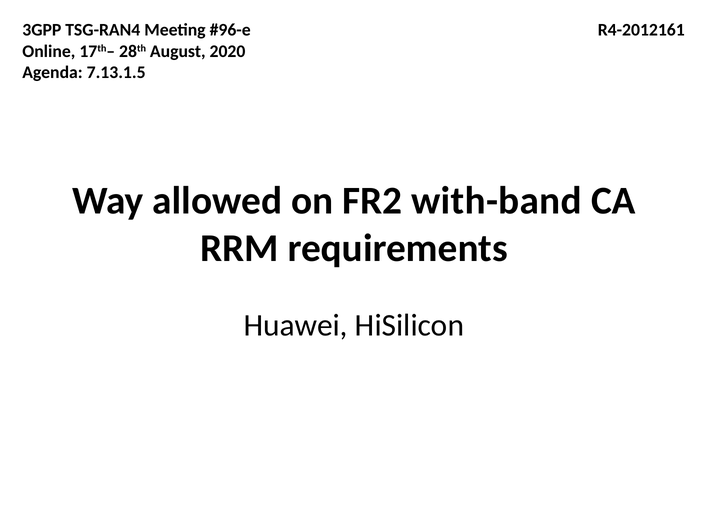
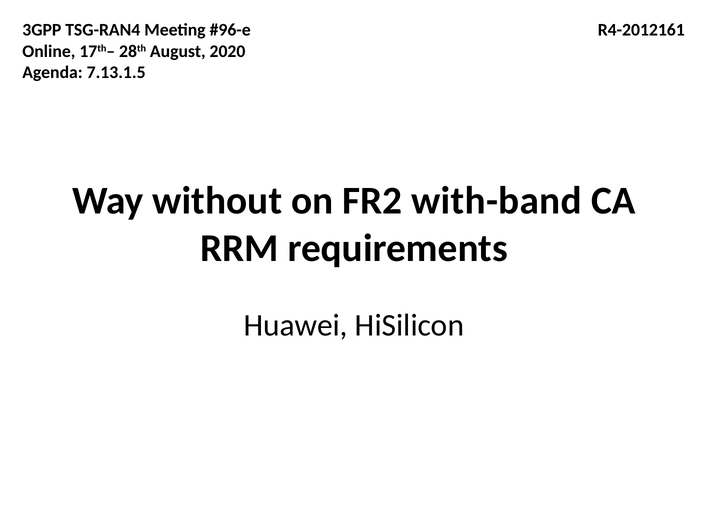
allowed: allowed -> without
